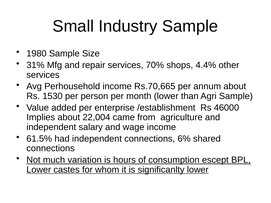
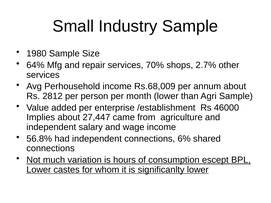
31%: 31% -> 64%
4.4%: 4.4% -> 2.7%
Rs.70,665: Rs.70,665 -> Rs.68,009
1530: 1530 -> 2812
22,004: 22,004 -> 27,447
61.5%: 61.5% -> 56.8%
